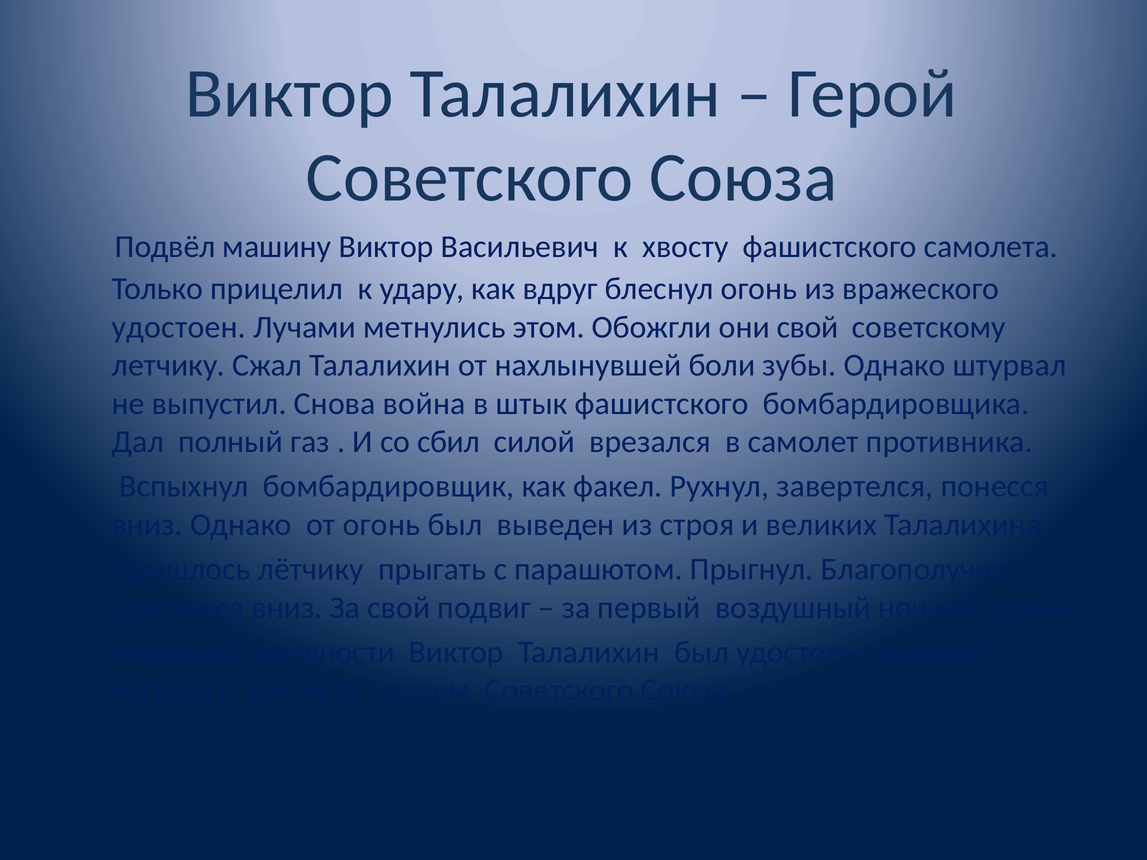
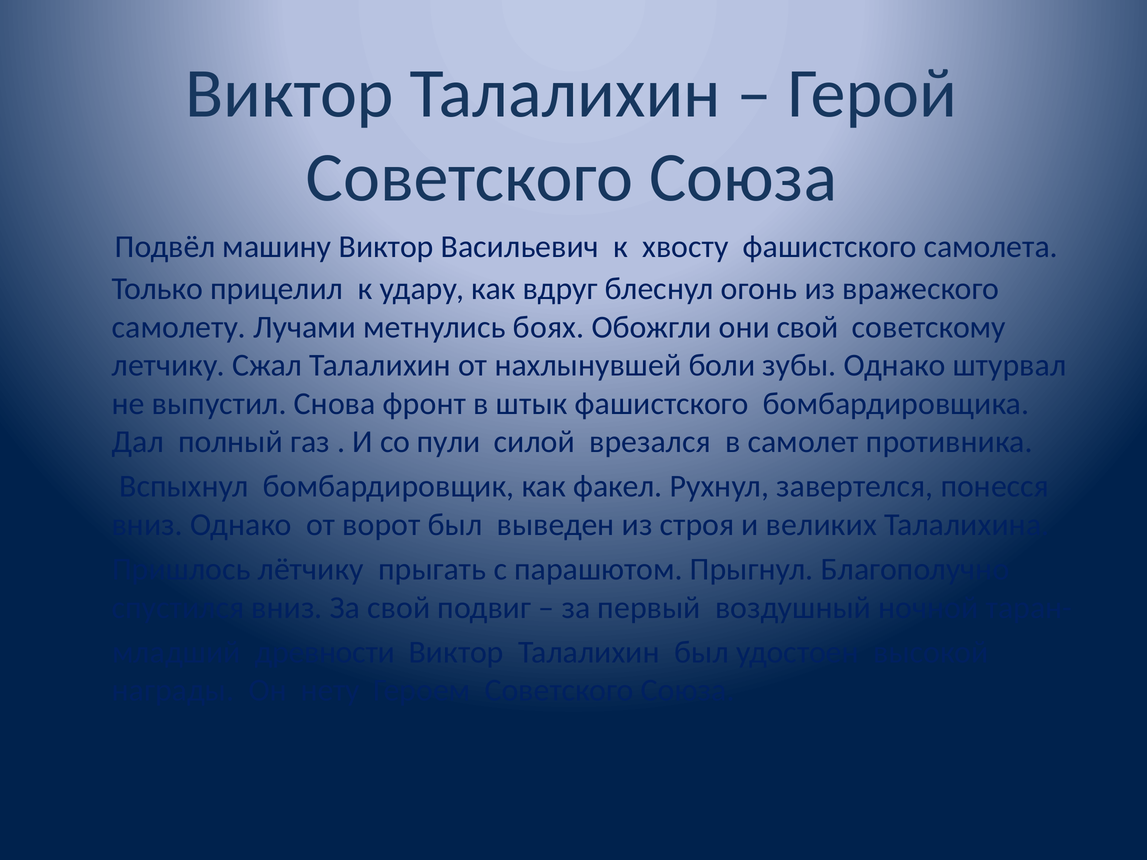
удостоен at (179, 327): удостоен -> самолету
этом: этом -> боях
война: война -> фронт
сбил: сбил -> пули
от огонь: огонь -> ворот
